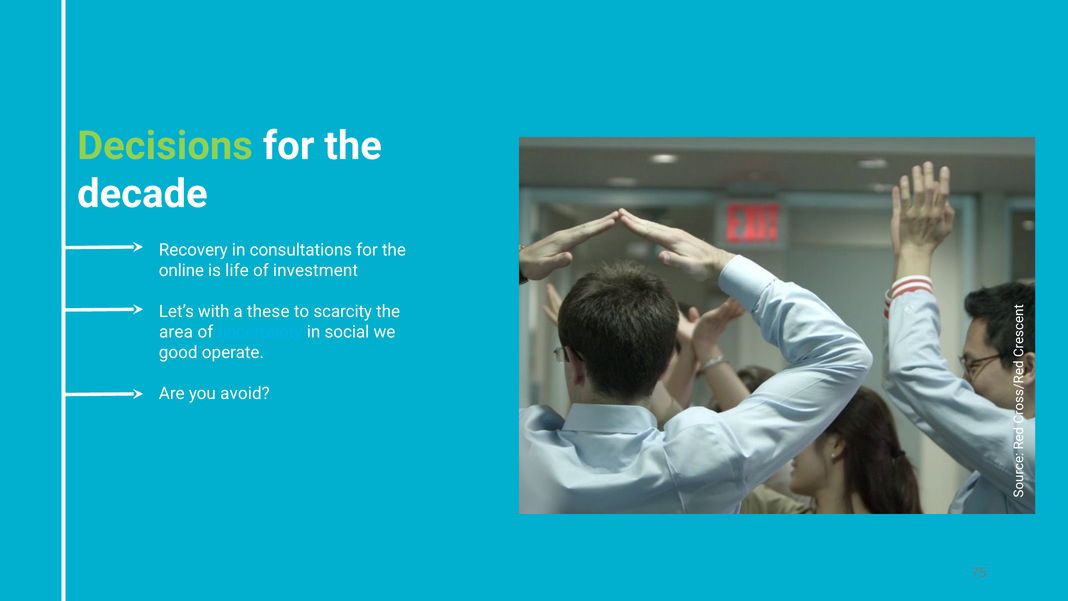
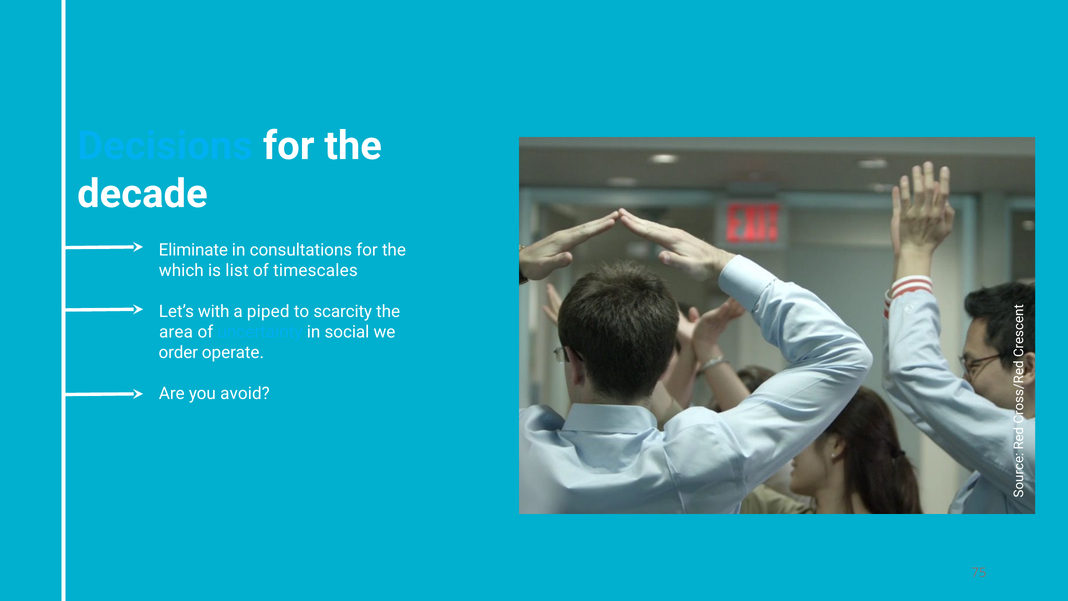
Decisions colour: light green -> light blue
Recovery: Recovery -> Eliminate
online: online -> which
life: life -> list
investment: investment -> timescales
these: these -> piped
good: good -> order
